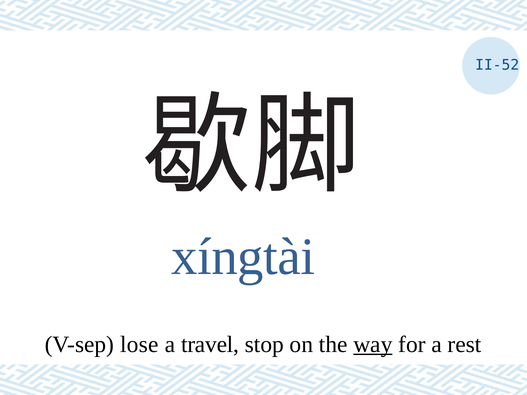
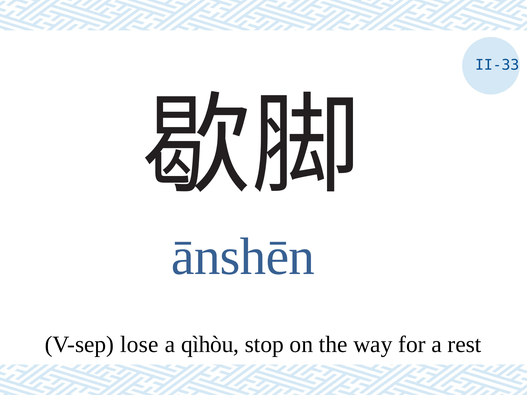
II-52: II-52 -> II-33
xíngtài: xíngtài -> ānshēn
travel: travel -> qìhòu
way underline: present -> none
